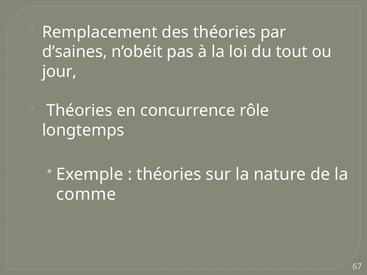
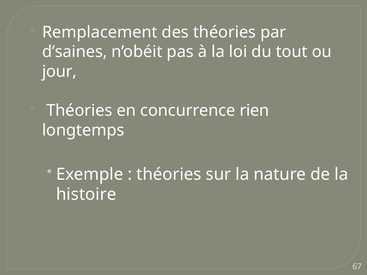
rôle: rôle -> rien
comme: comme -> histoire
